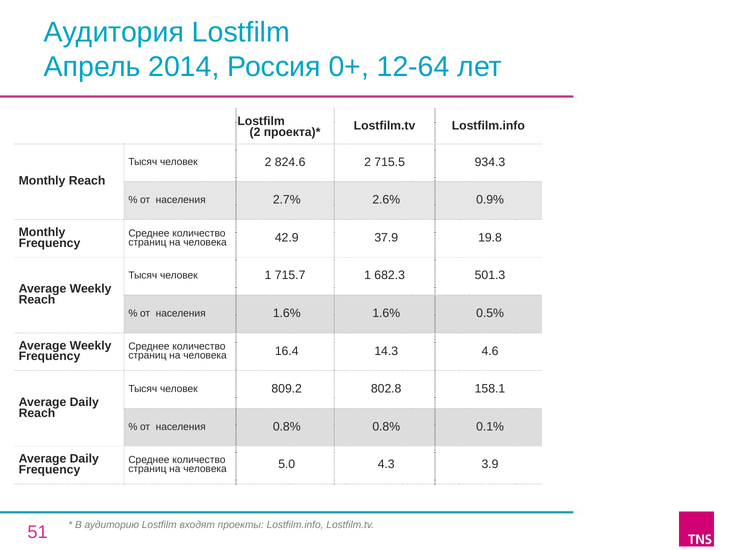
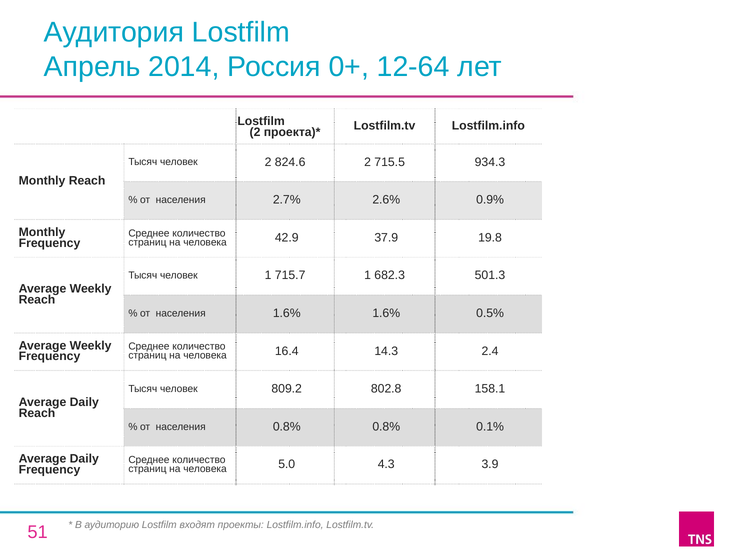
4.6: 4.6 -> 2.4
